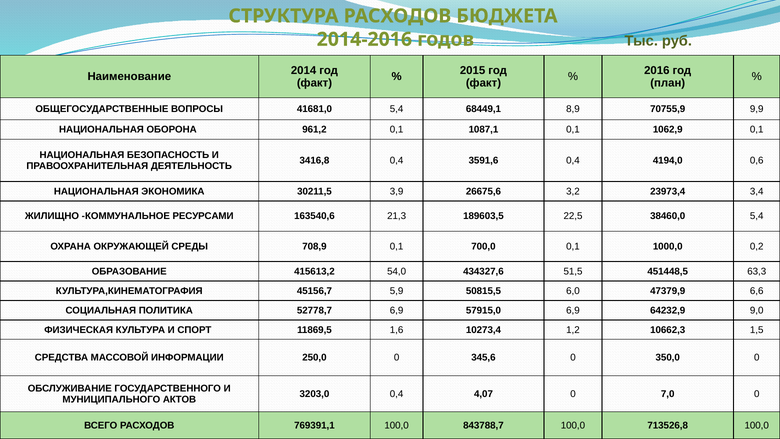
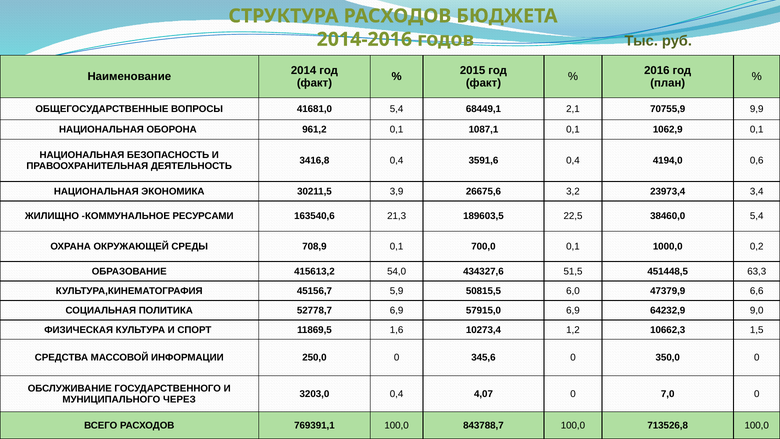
8,9: 8,9 -> 2,1
АКТОВ: АКТОВ -> ЧЕРЕЗ
